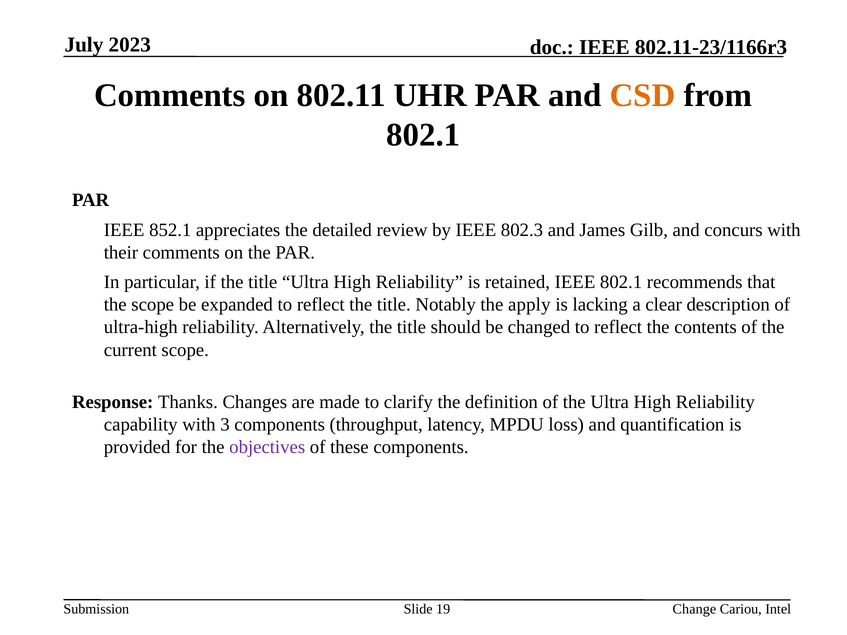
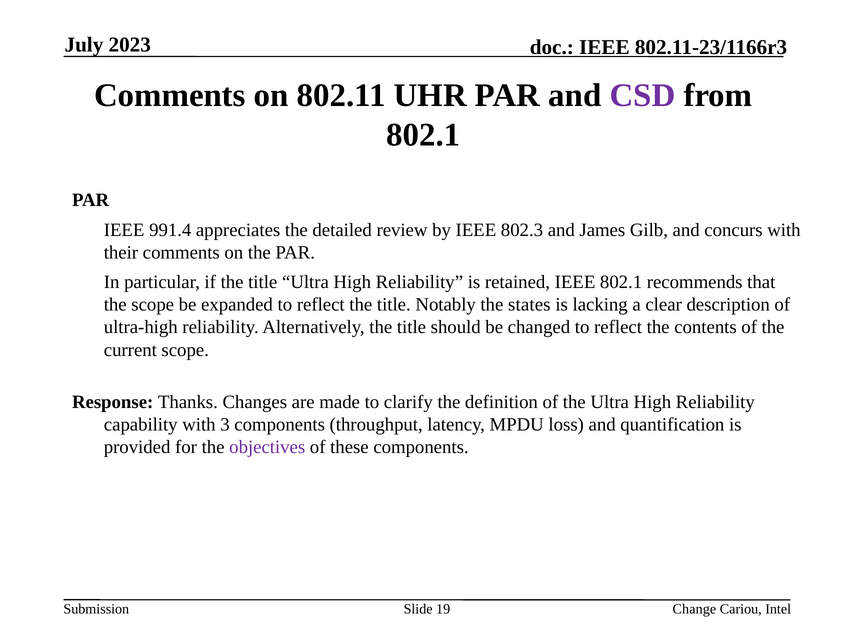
CSD colour: orange -> purple
852.1: 852.1 -> 991.4
apply: apply -> states
